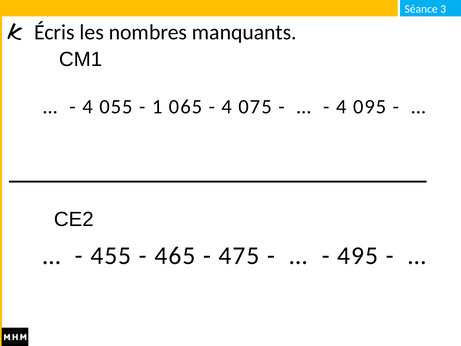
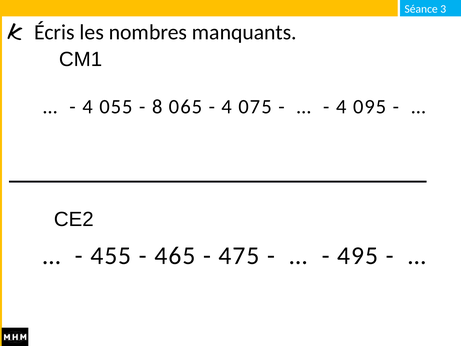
1: 1 -> 8
